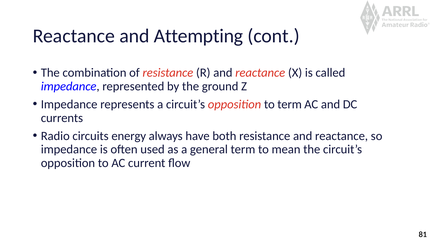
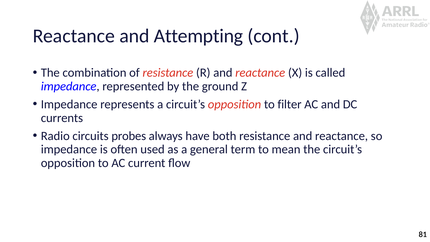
to term: term -> filter
energy: energy -> probes
